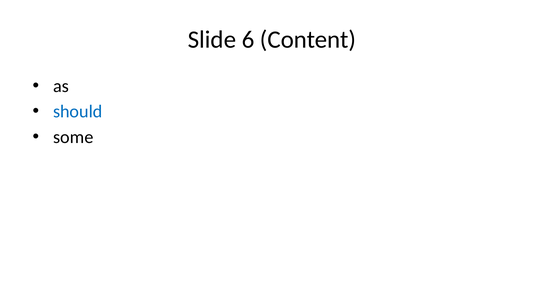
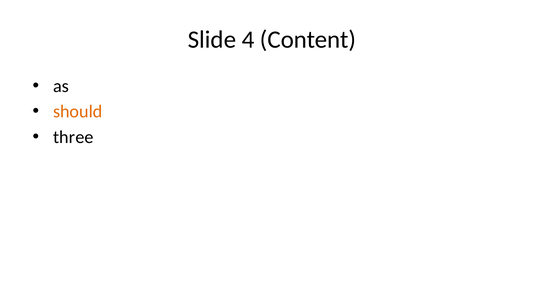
6: 6 -> 4
should colour: blue -> orange
some: some -> three
